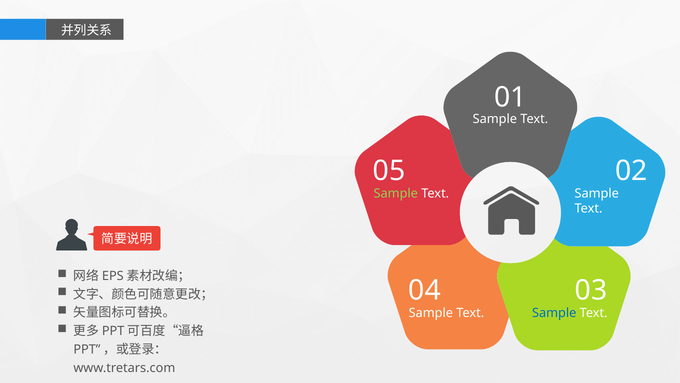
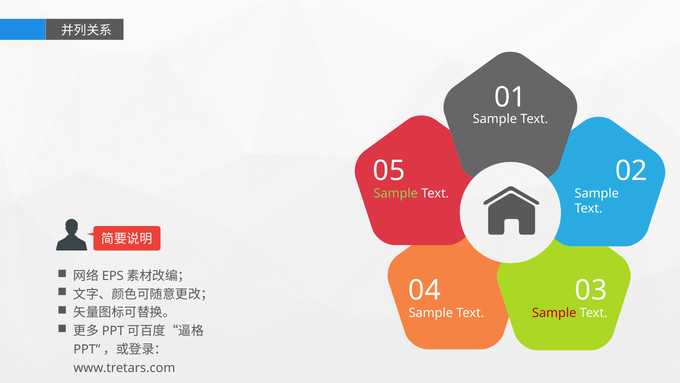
Sample at (554, 312) colour: blue -> red
